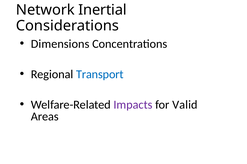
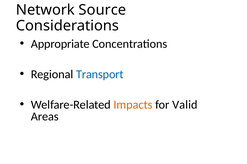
Inertial: Inertial -> Source
Dimensions: Dimensions -> Appropriate
Impacts colour: purple -> orange
